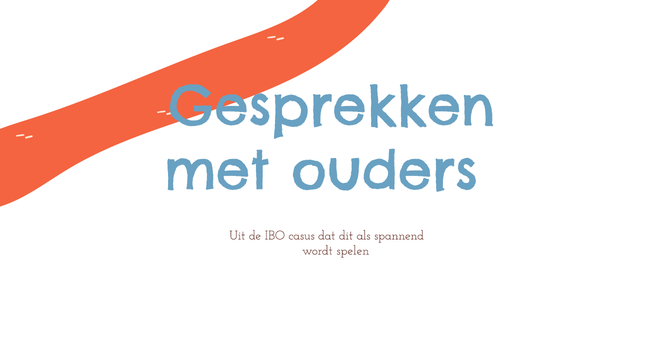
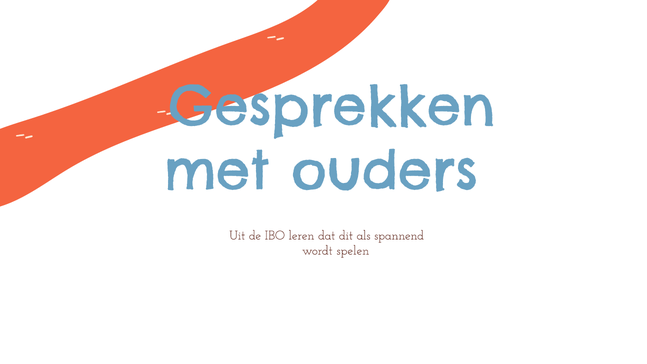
casus: casus -> leren
